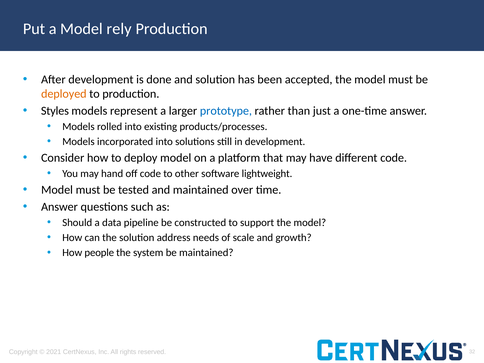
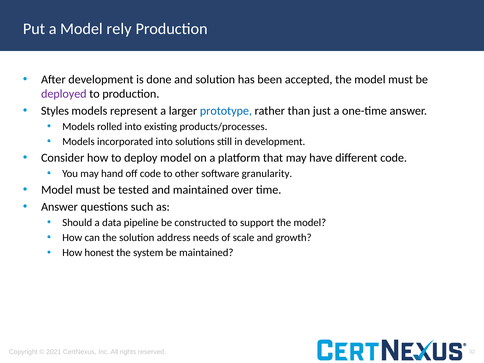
deployed colour: orange -> purple
lightweight: lightweight -> granularity
people: people -> honest
